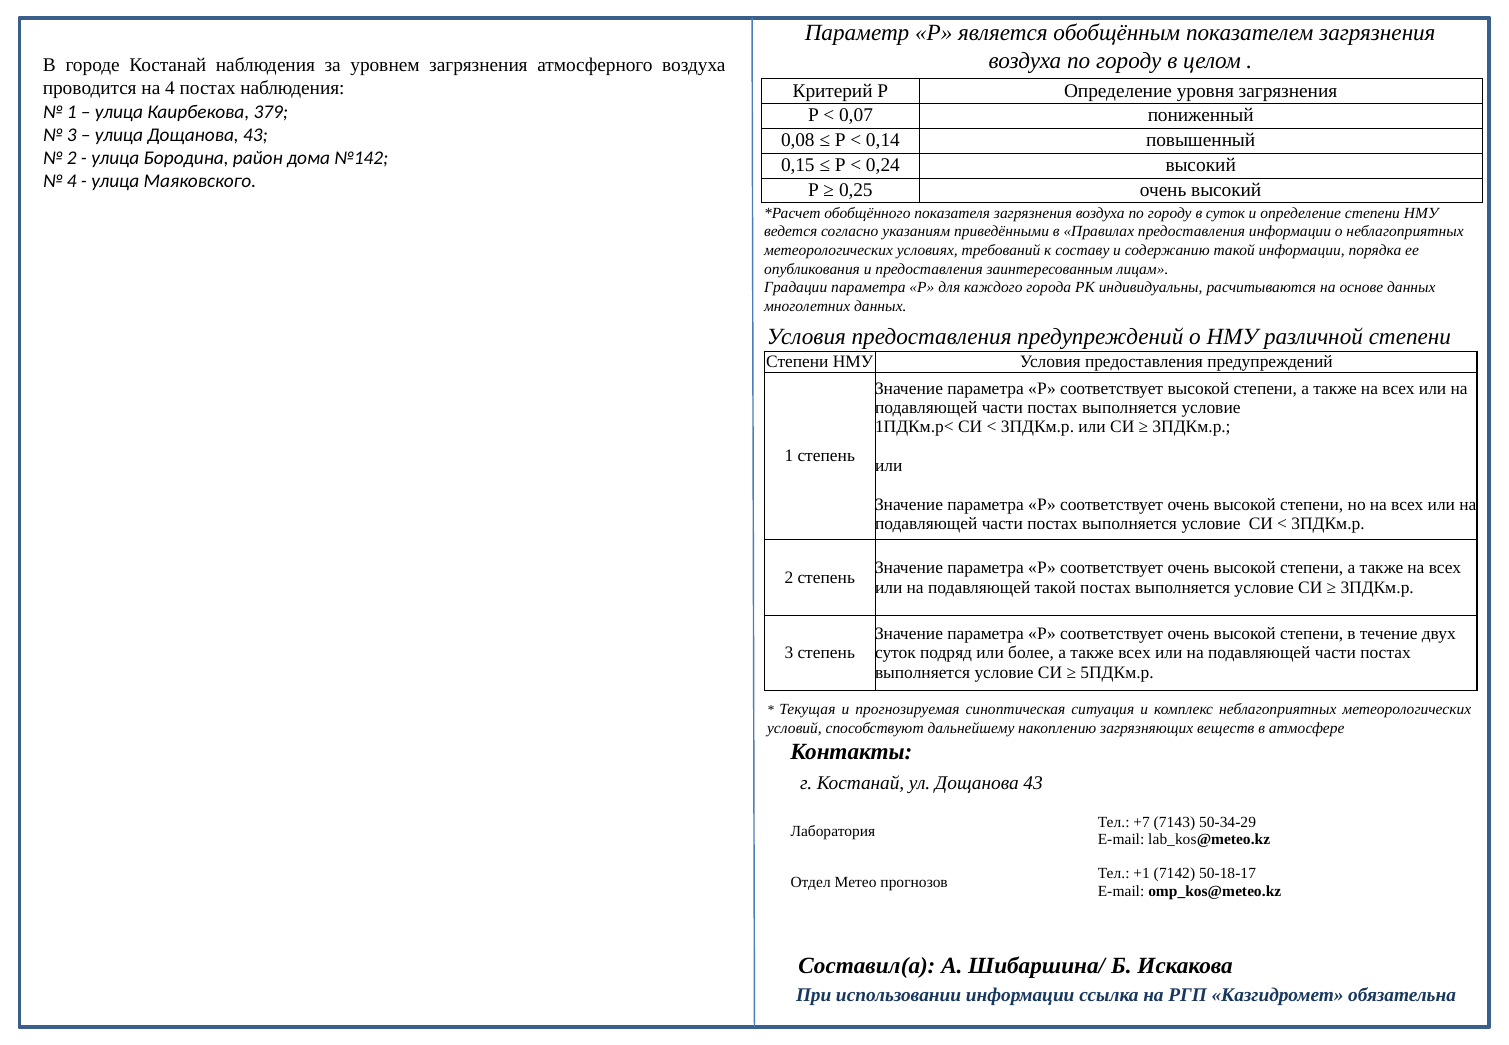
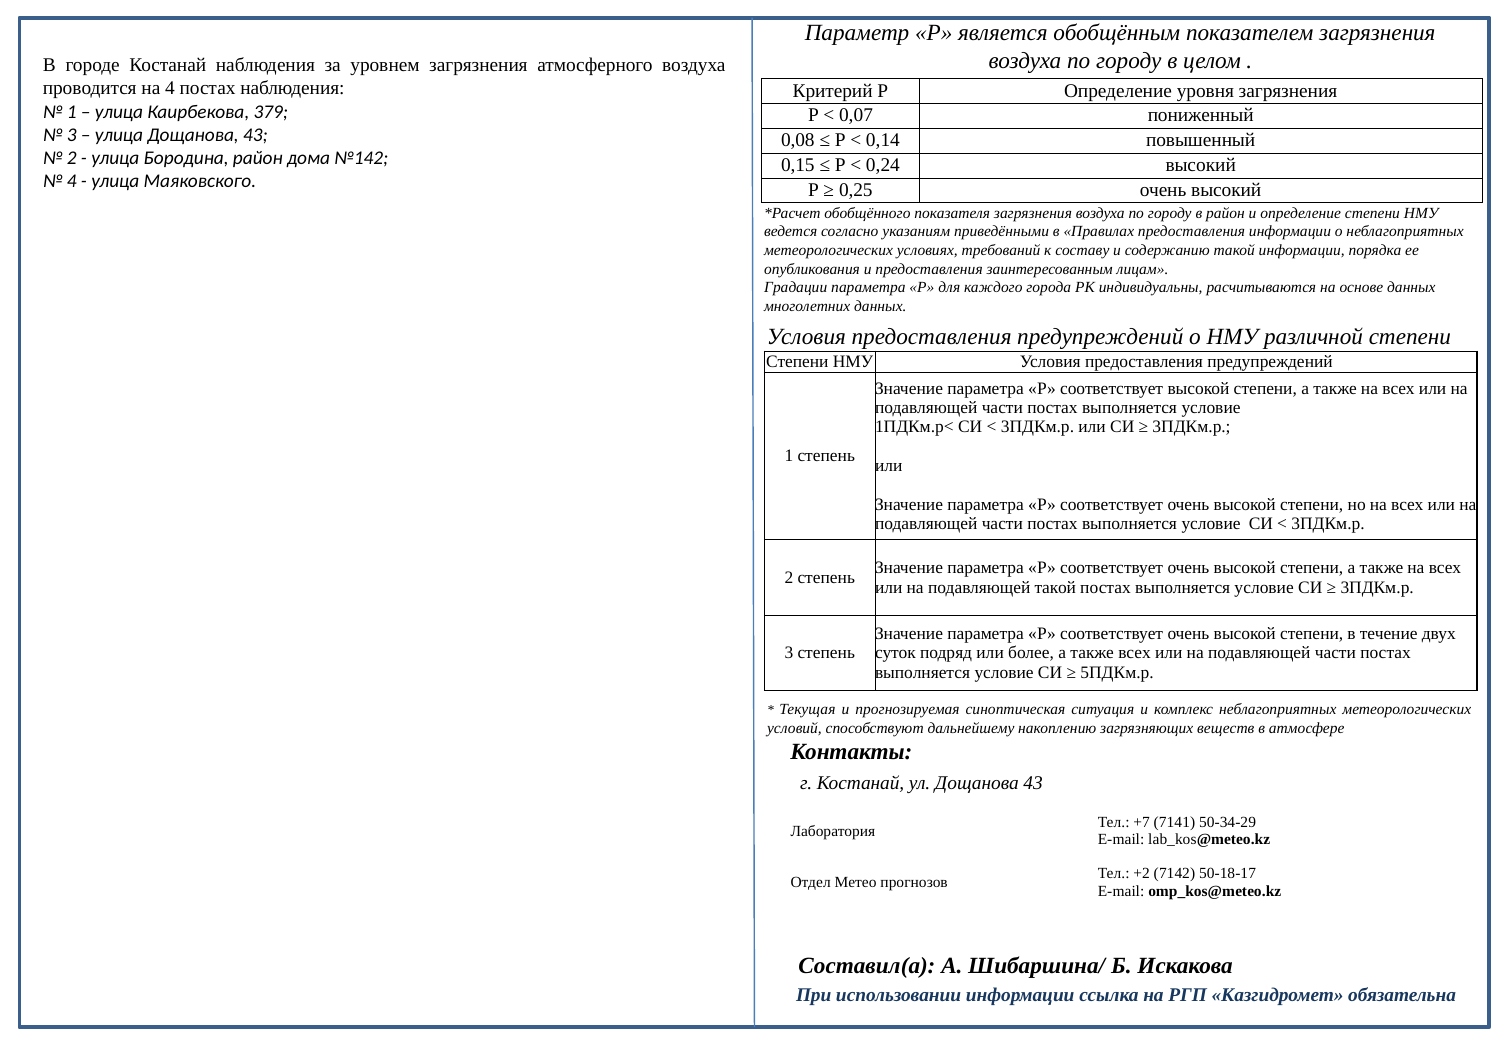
в суток: суток -> район
7143: 7143 -> 7141
+1: +1 -> +2
